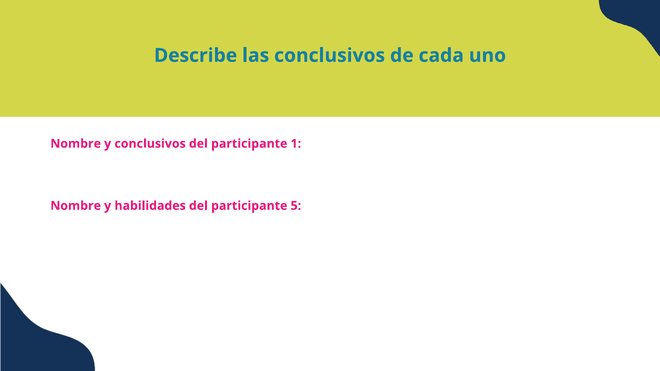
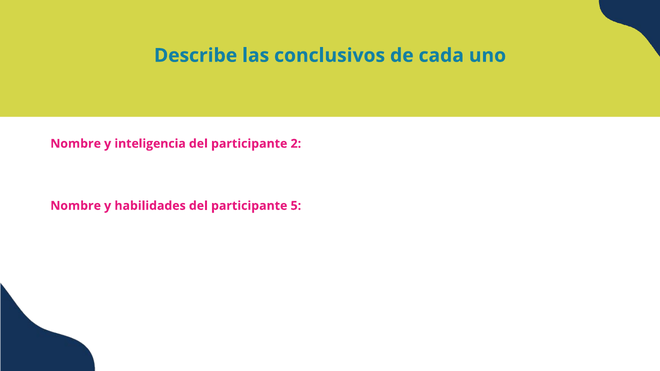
y conclusivos: conclusivos -> inteligencia
1: 1 -> 2
